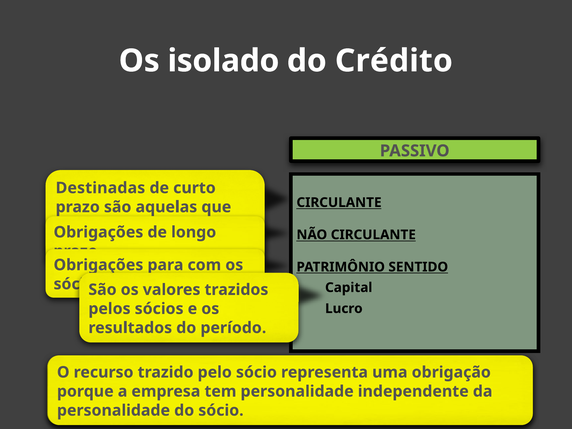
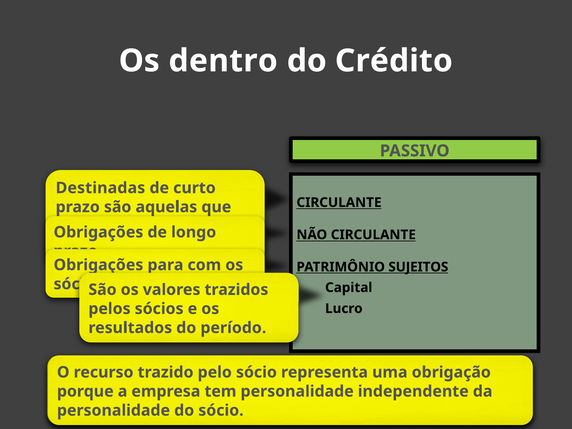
Os isolado: isolado -> dentro
SENTIDO: SENTIDO -> SUJEITOS
